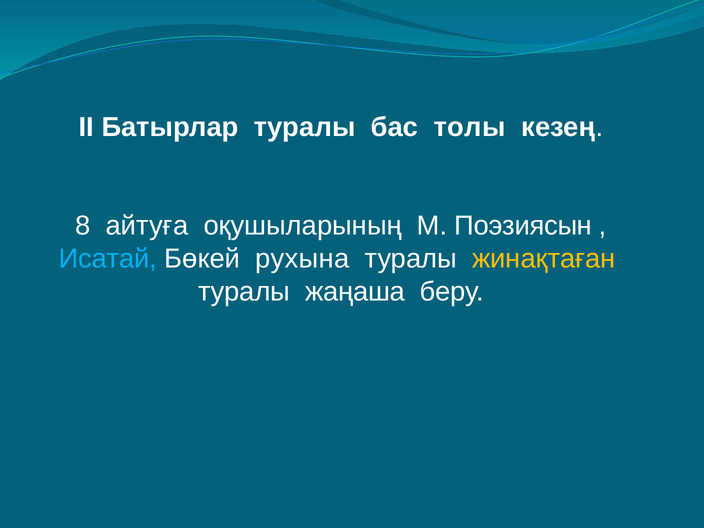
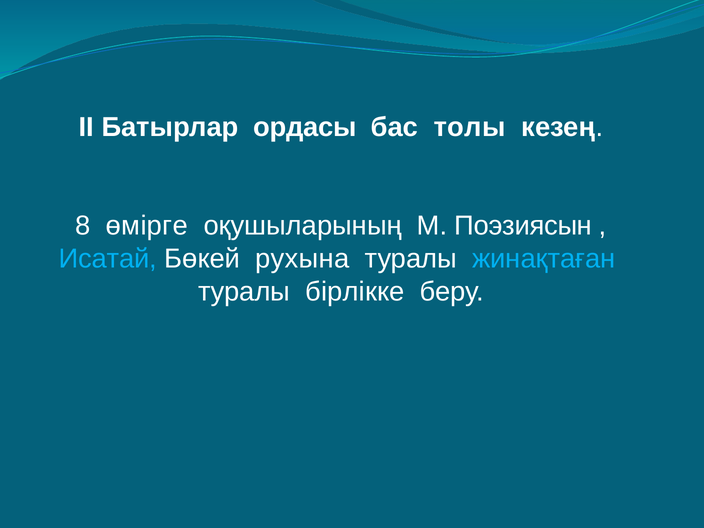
Батырлар туралы: туралы -> ордасы
айтуға: айтуға -> өмірге
жинақтаған colour: yellow -> light blue
жаңаша: жаңаша -> бірлікке
